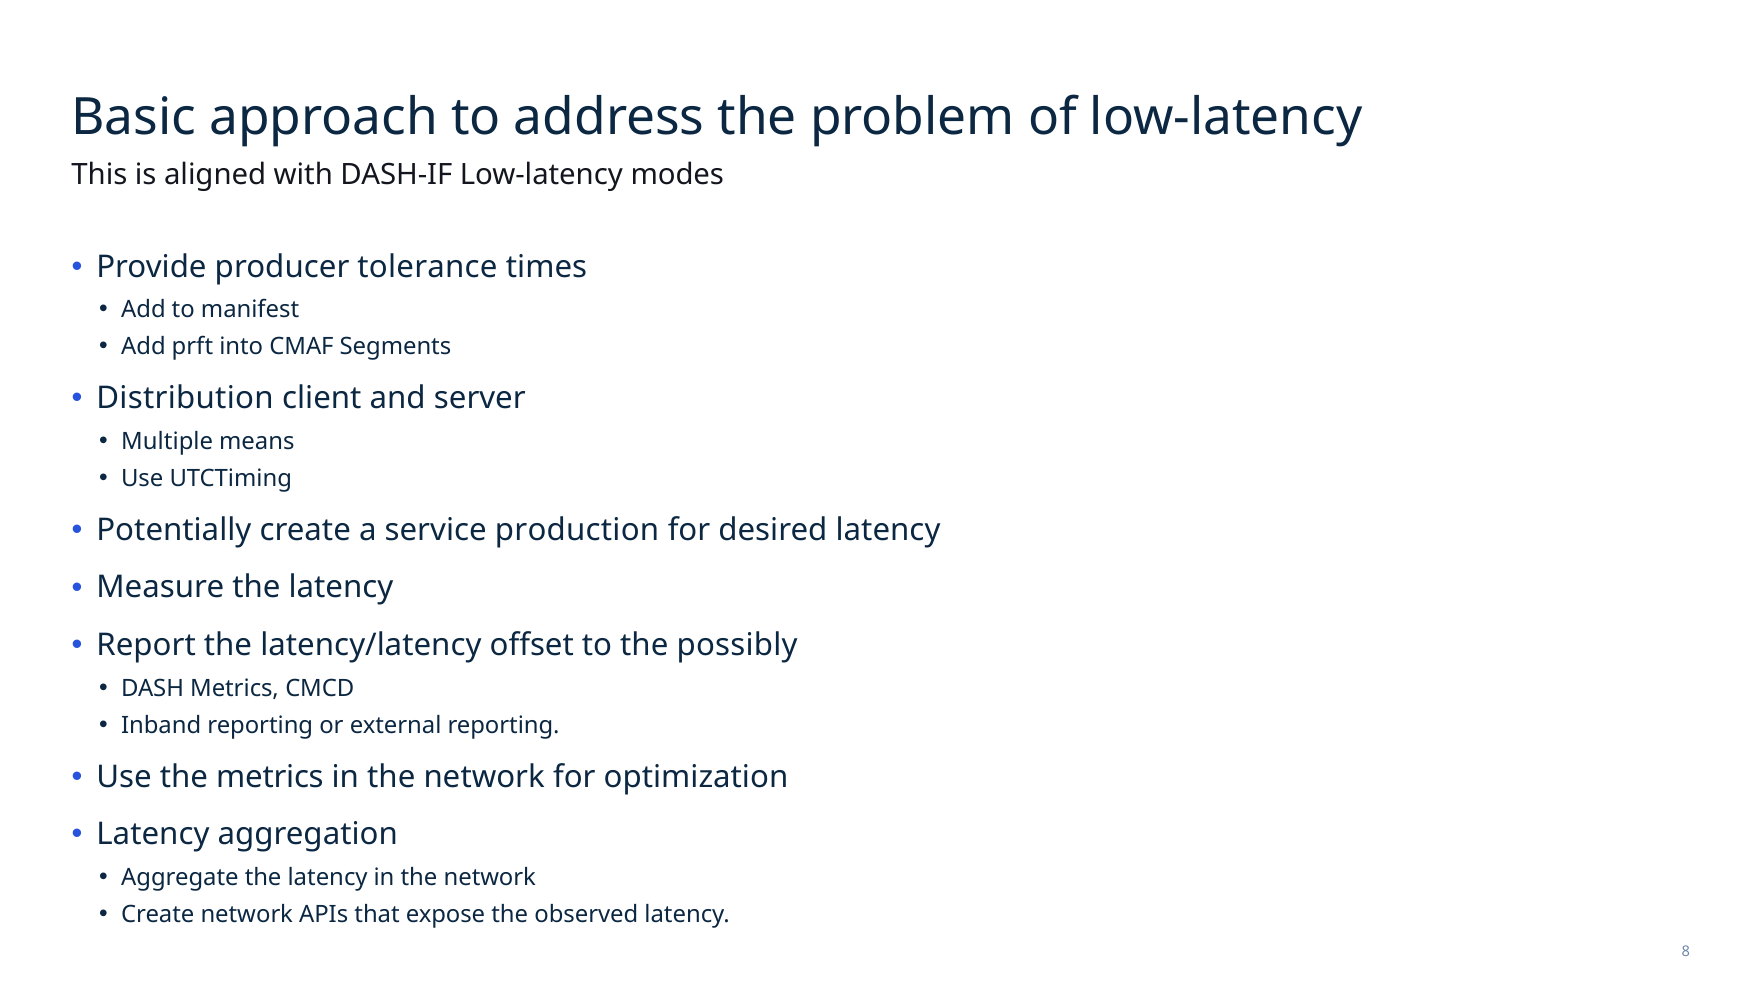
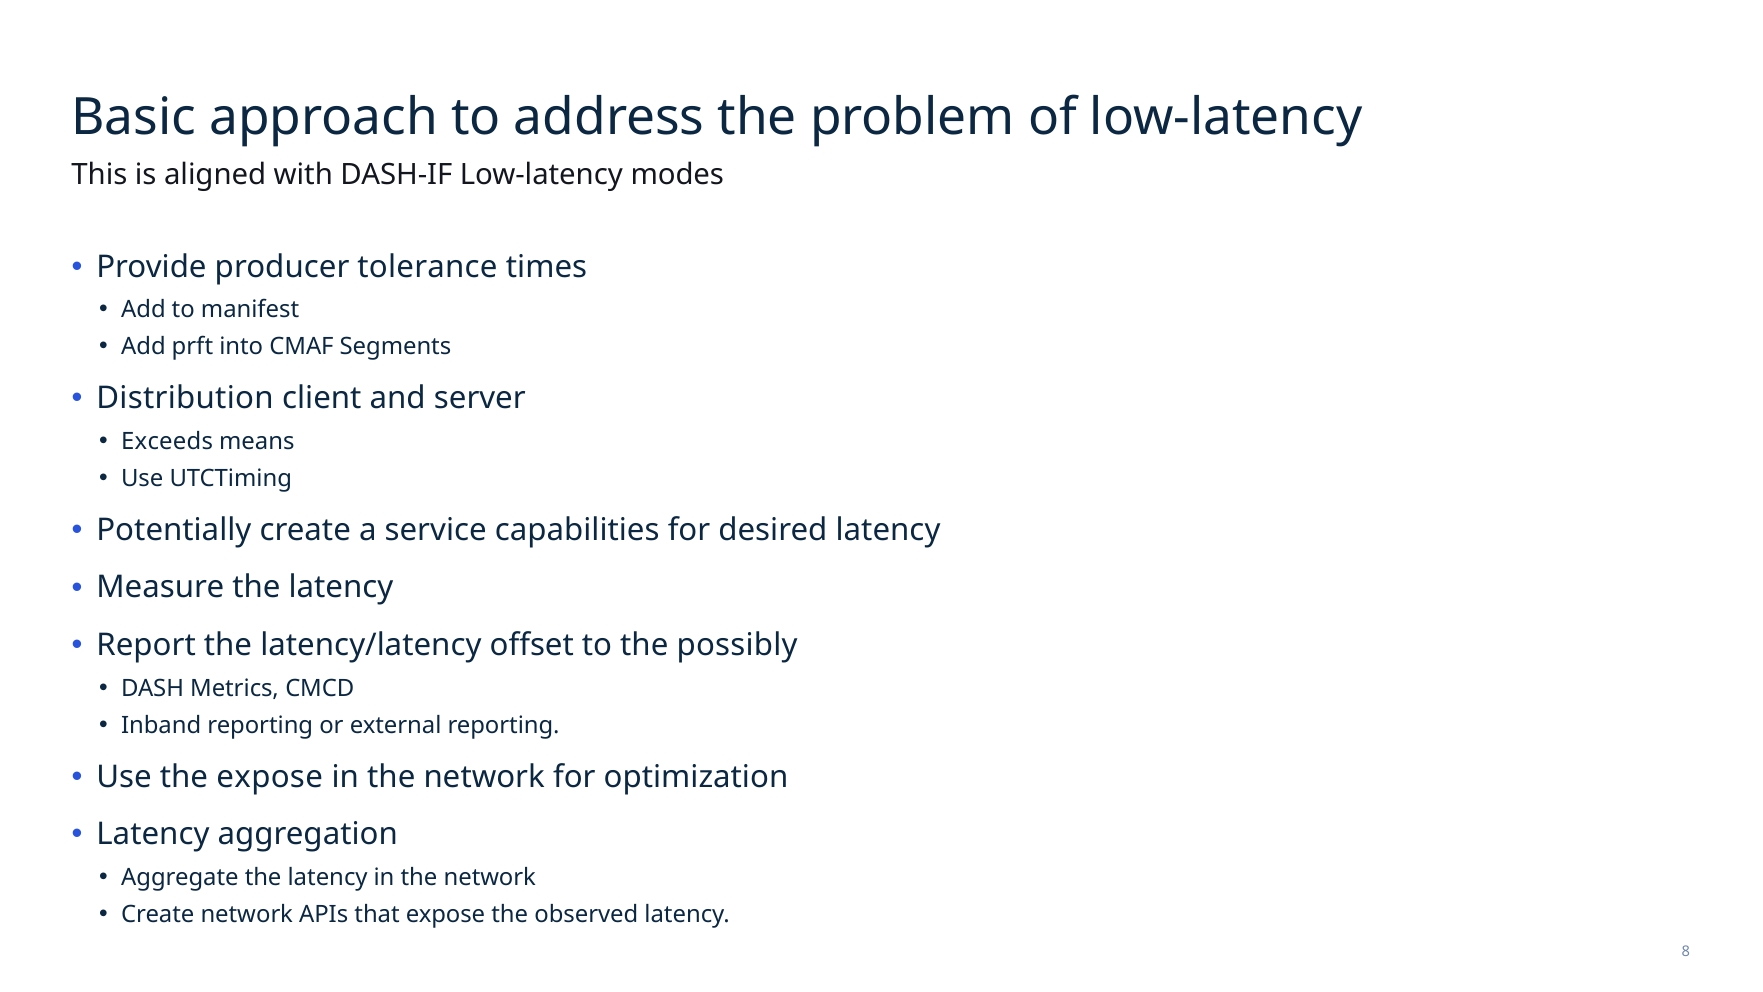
Multiple: Multiple -> Exceeds
production: production -> capabilities
the metrics: metrics -> expose
